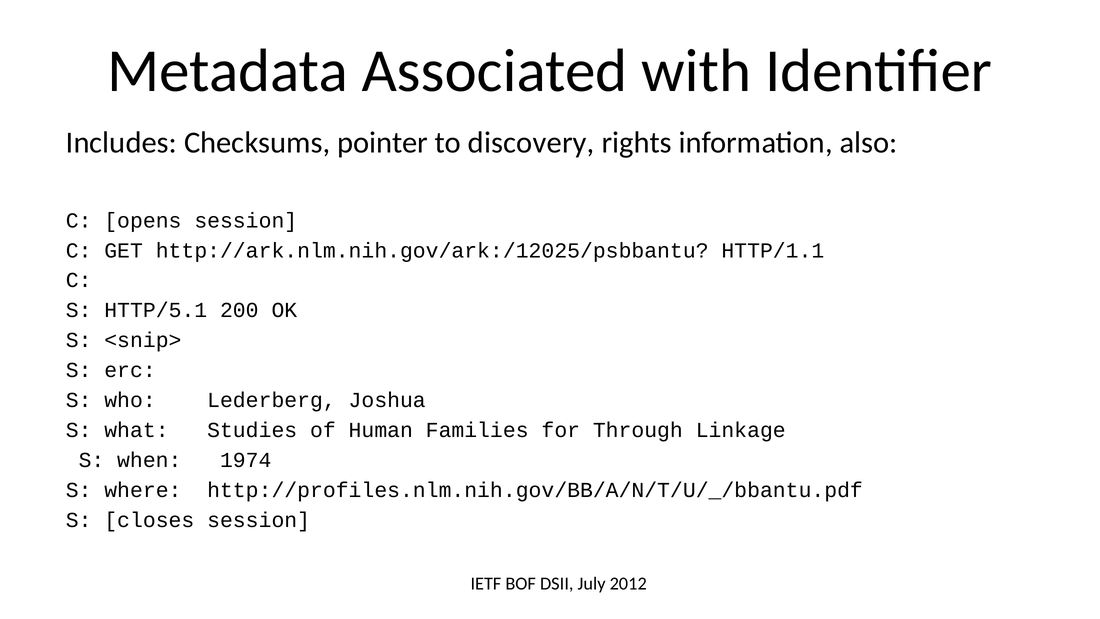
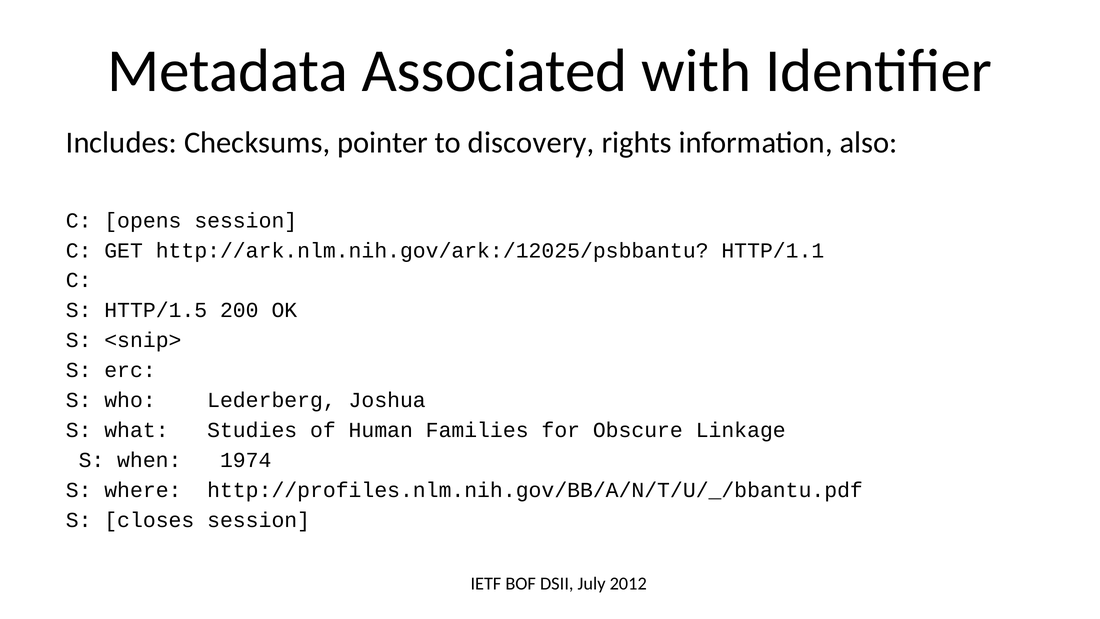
HTTP/5.1: HTTP/5.1 -> HTTP/1.5
Through: Through -> Obscure
